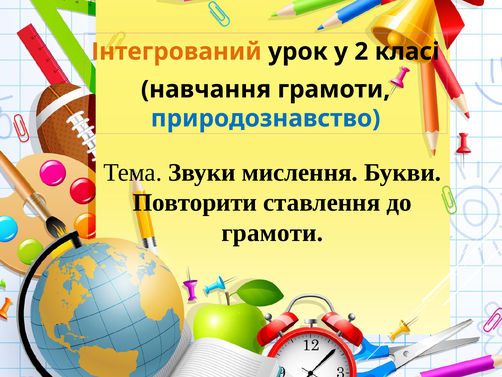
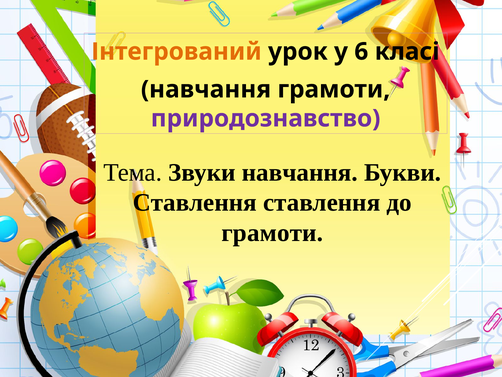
2: 2 -> 6
природознавство colour: blue -> purple
Звуки мислення: мислення -> навчання
Повторити at (195, 202): Повторити -> Ставлення
